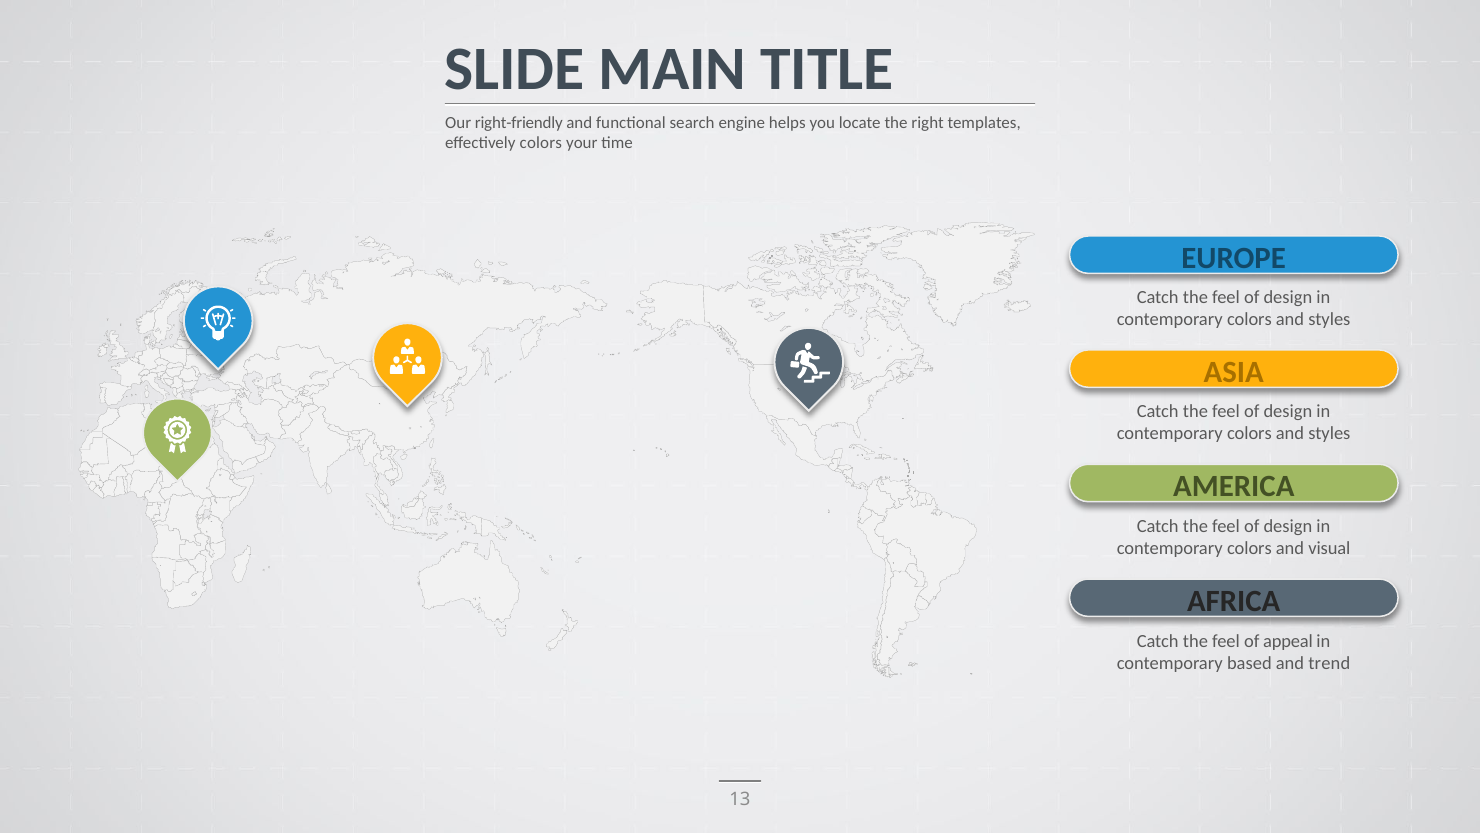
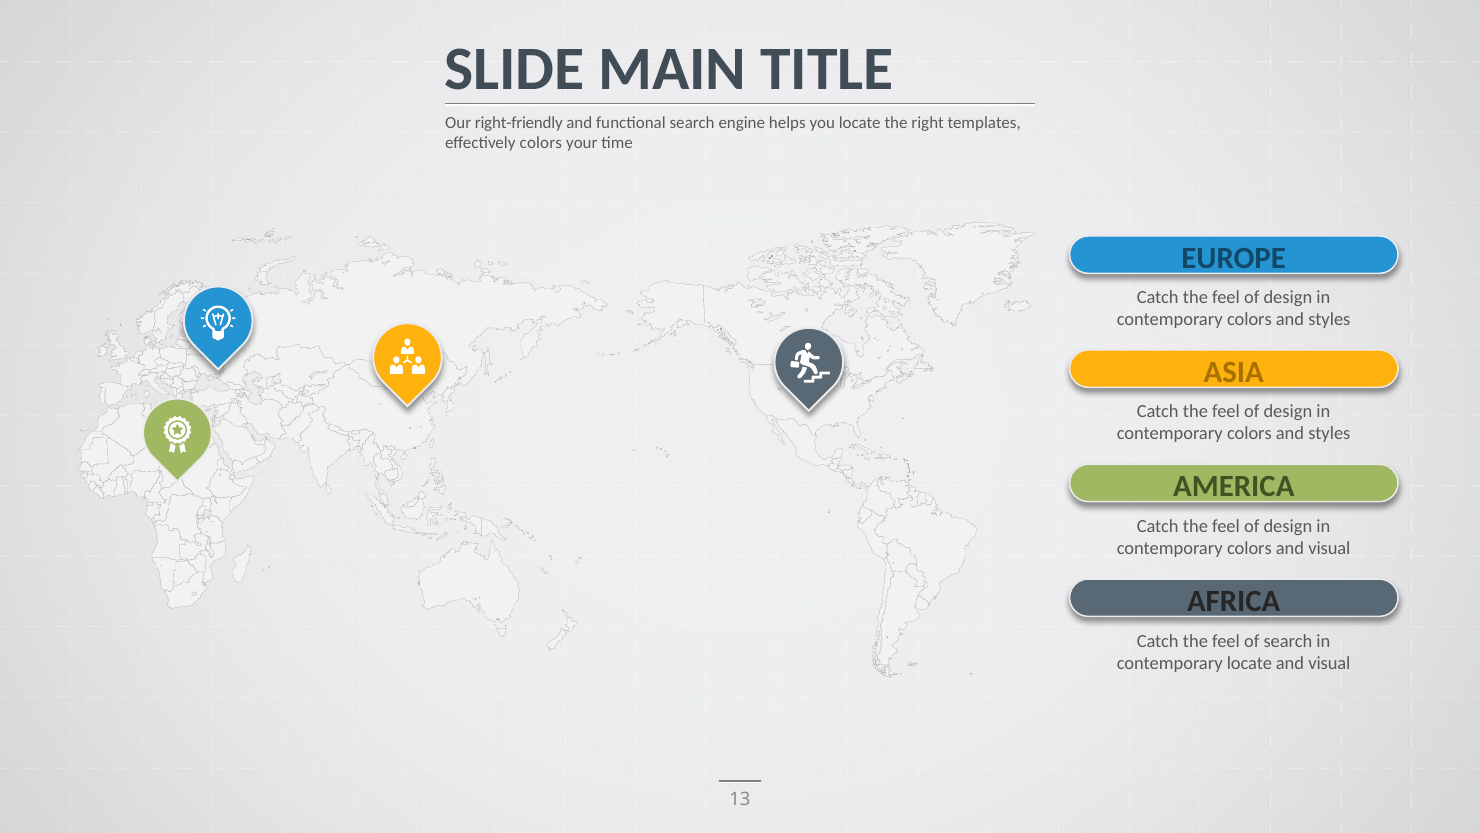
of appeal: appeal -> search
contemporary based: based -> locate
trend at (1329, 663): trend -> visual
